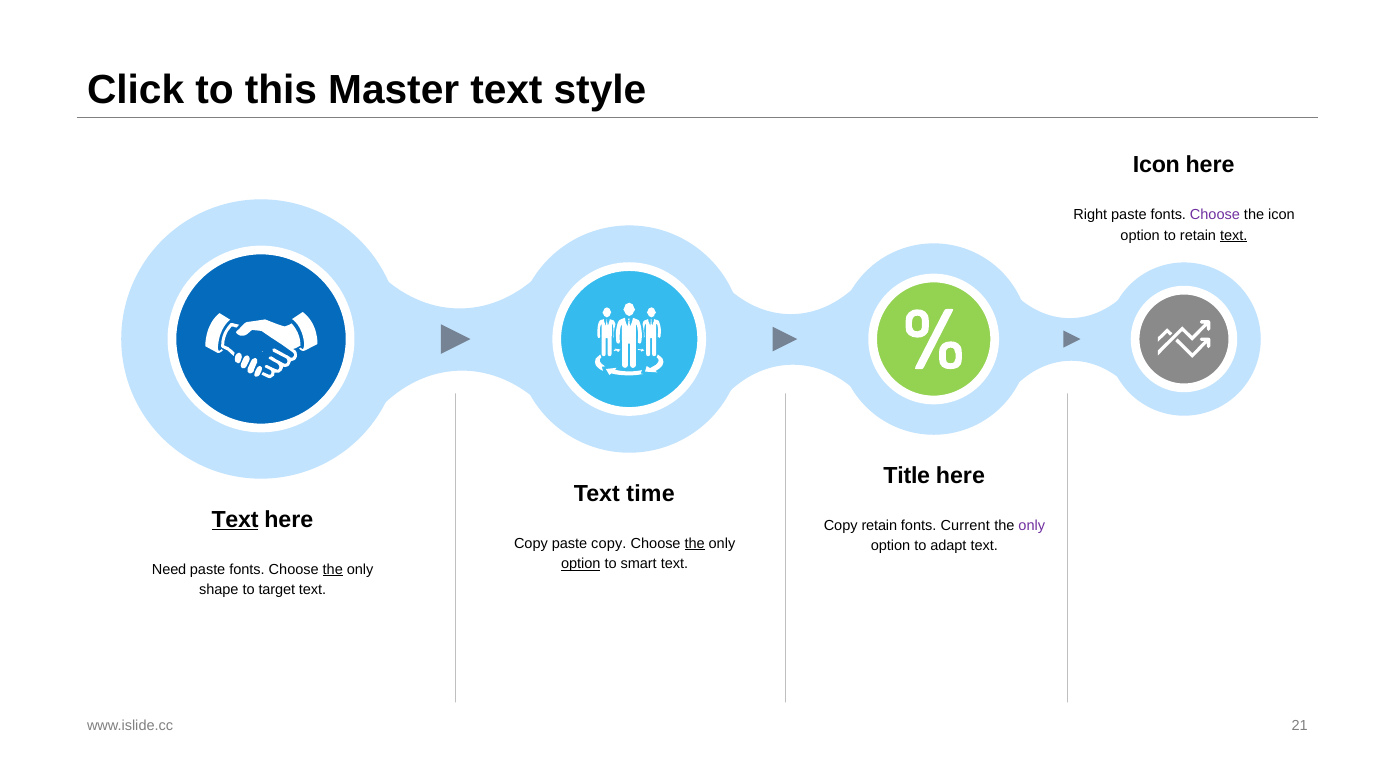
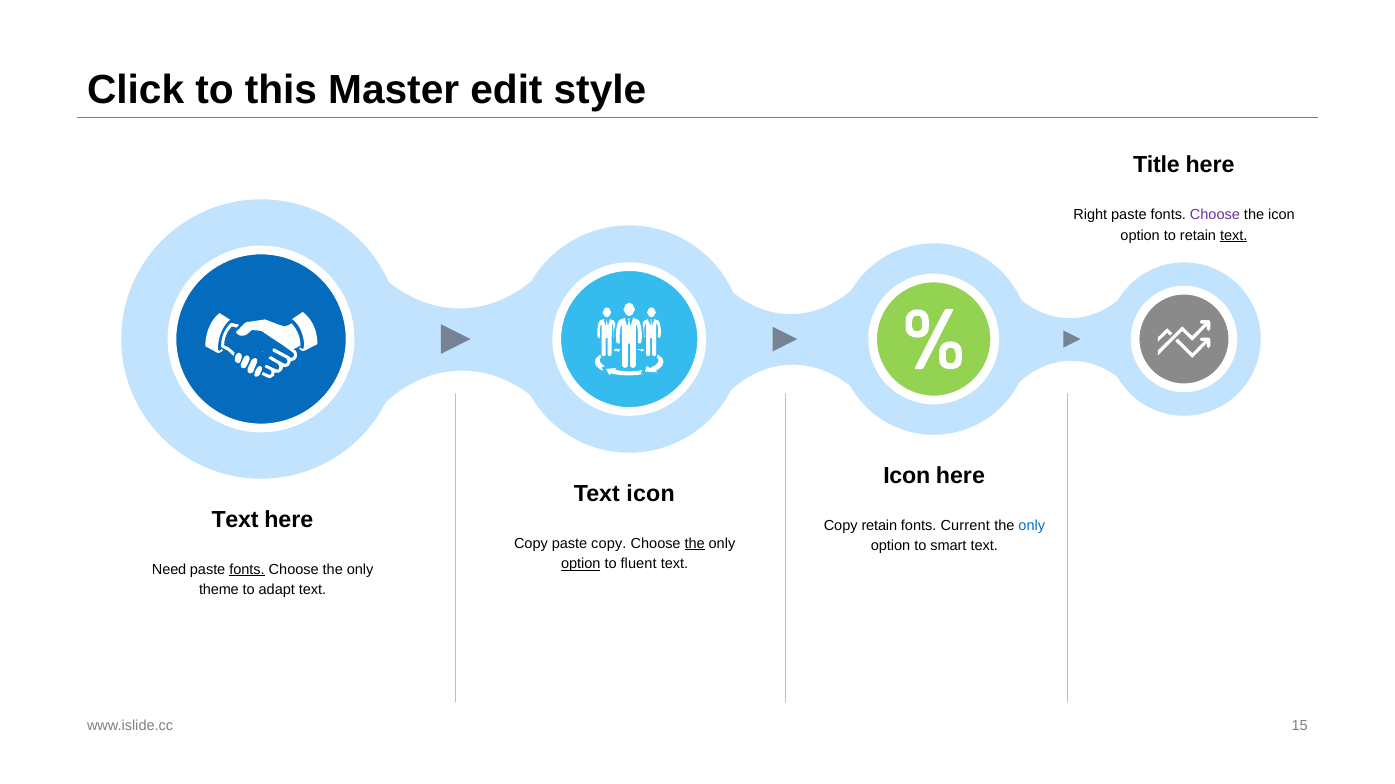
Master text: text -> edit
Icon at (1156, 165): Icon -> Title
Title at (907, 476): Title -> Icon
time at (651, 494): time -> icon
Text at (235, 520) underline: present -> none
only at (1032, 526) colour: purple -> blue
adapt: adapt -> smart
smart: smart -> fluent
fonts at (247, 570) underline: none -> present
the at (333, 570) underline: present -> none
shape: shape -> theme
target: target -> adapt
21: 21 -> 15
